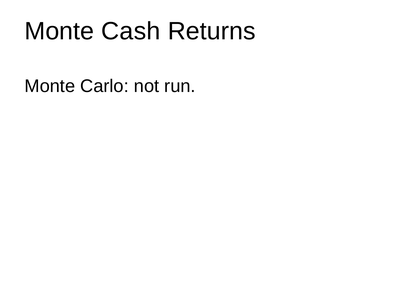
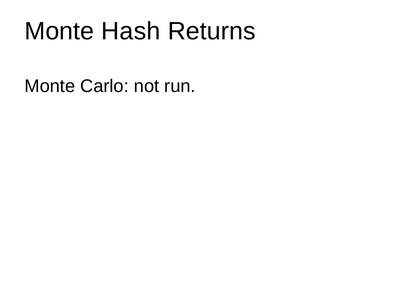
Cash: Cash -> Hash
